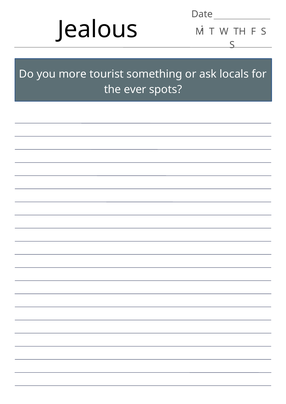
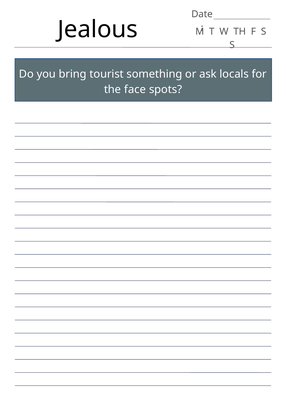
more: more -> bring
ever: ever -> face
